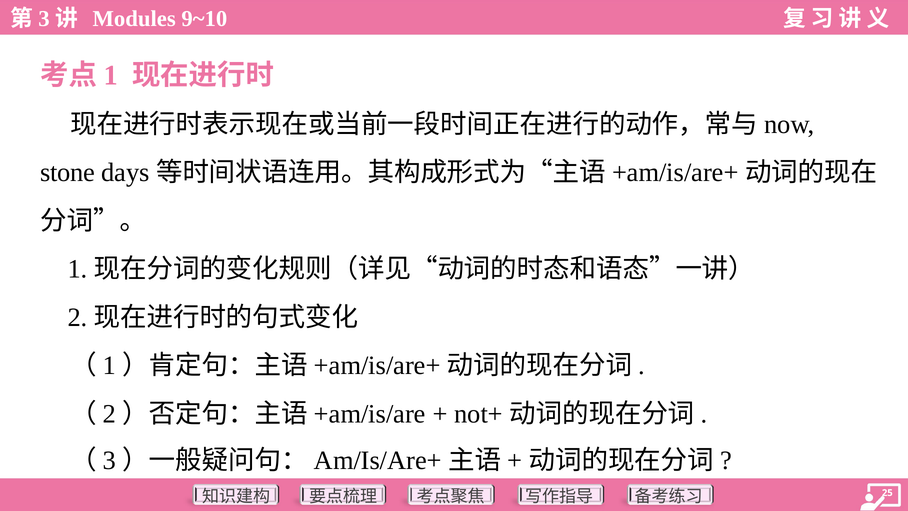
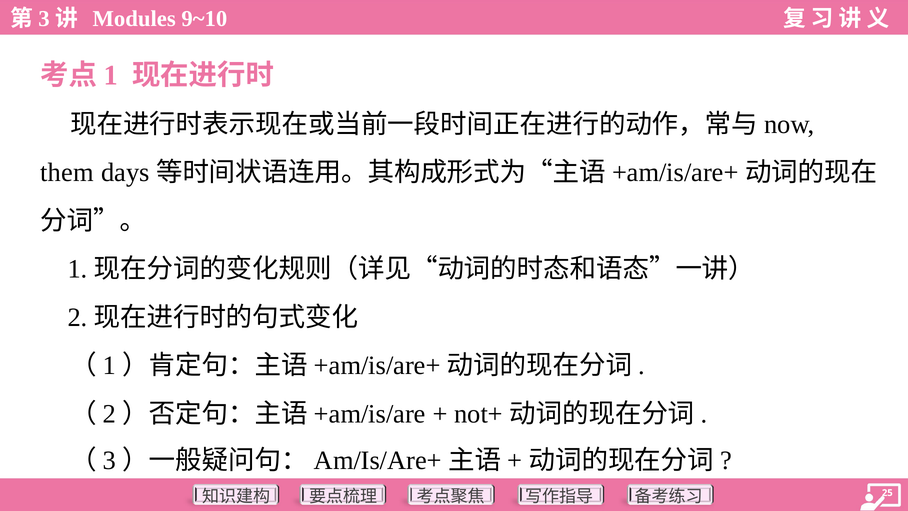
stone: stone -> them
